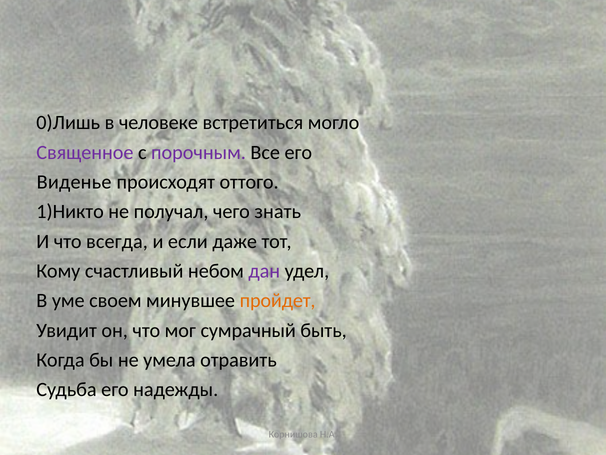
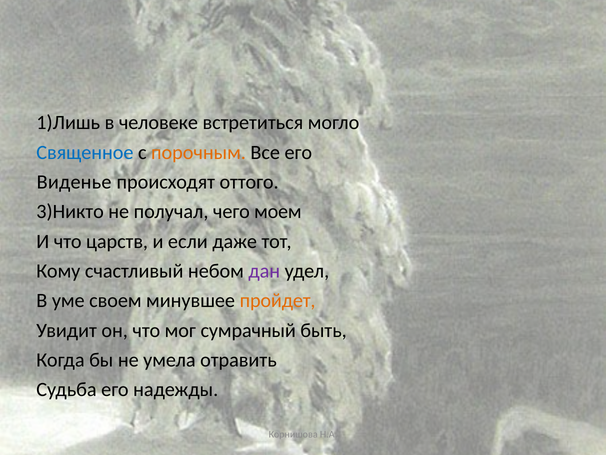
0)Лишь: 0)Лишь -> 1)Лишь
Священное colour: purple -> blue
порочным colour: purple -> orange
1)Никто: 1)Никто -> 3)Никто
знать: знать -> моем
всегда: всегда -> царств
